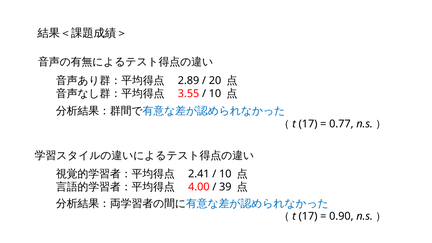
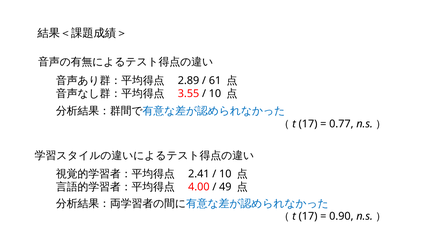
20: 20 -> 61
39: 39 -> 49
